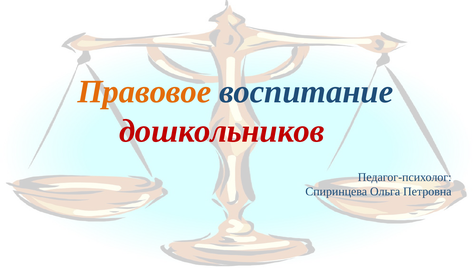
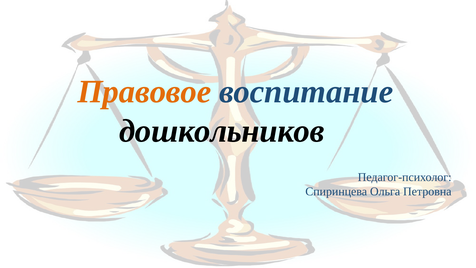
дошкольников colour: red -> black
